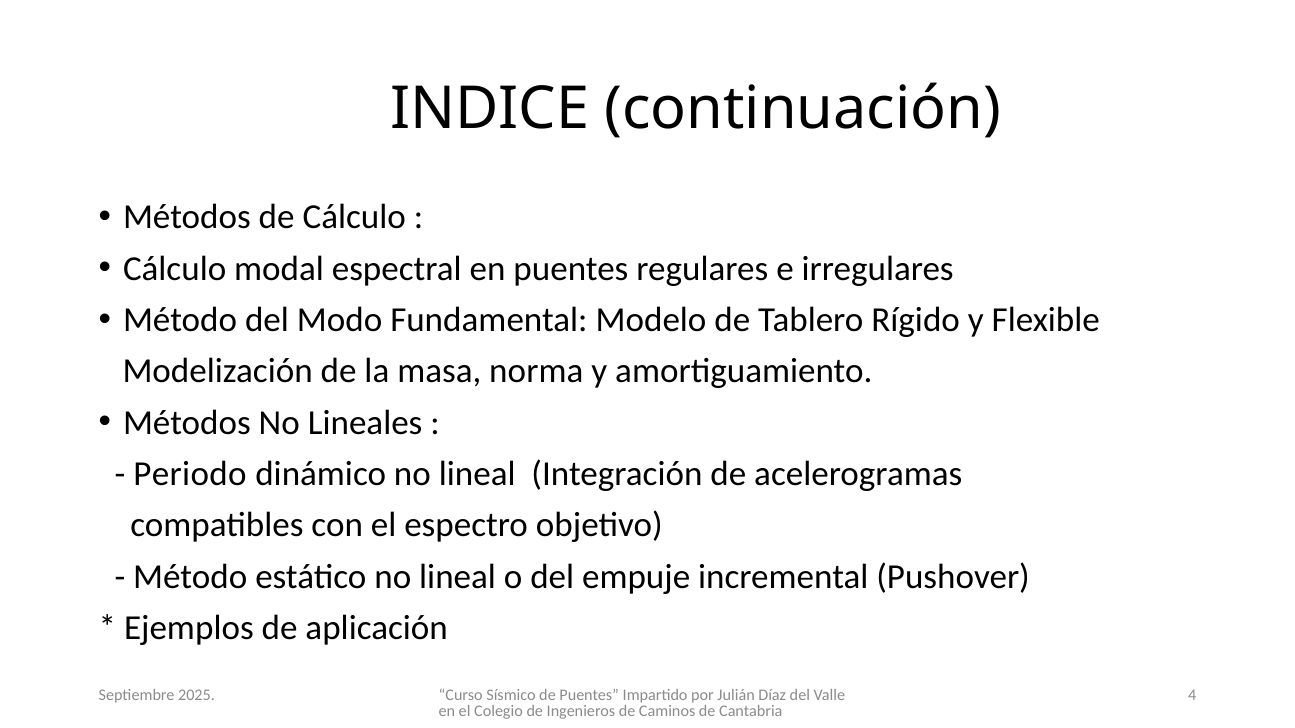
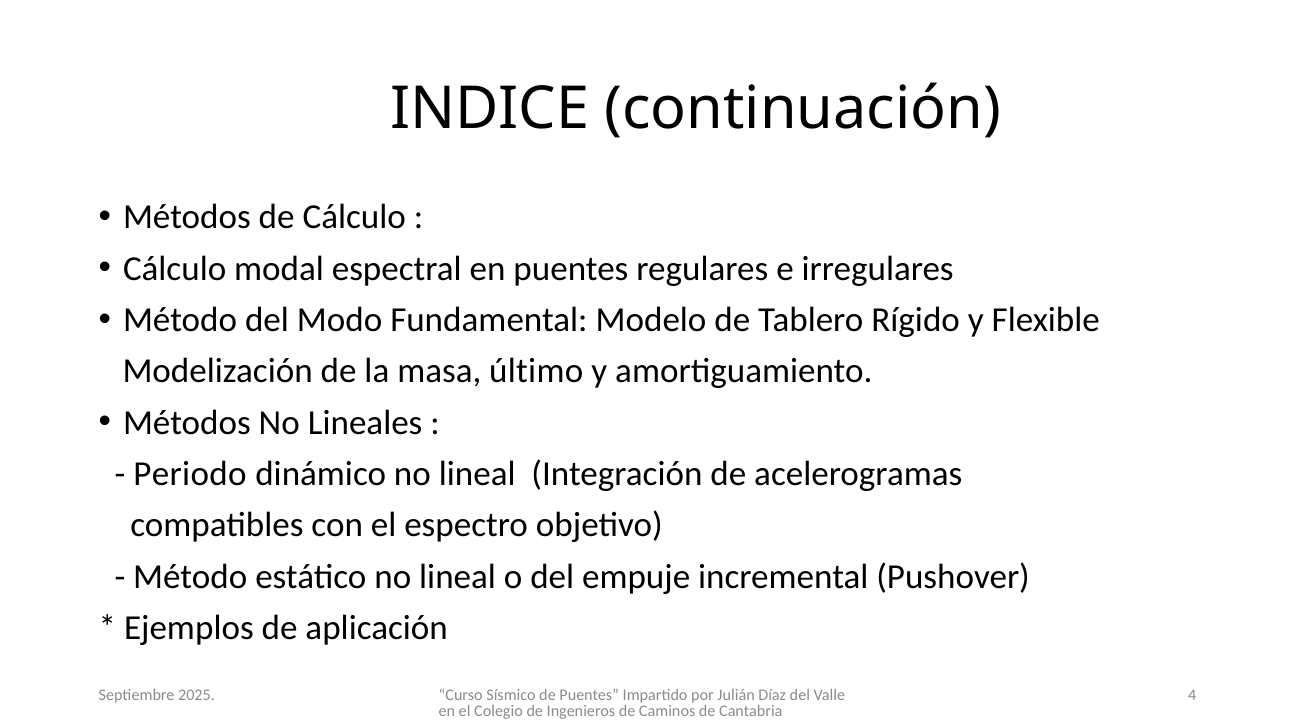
norma: norma -> último
